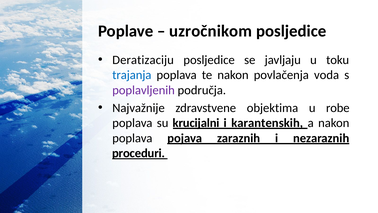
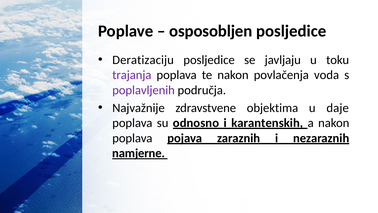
uzročnikom: uzročnikom -> osposobljen
trajanja colour: blue -> purple
robe: robe -> daje
krucijalni: krucijalni -> odnosno
proceduri: proceduri -> namjerne
